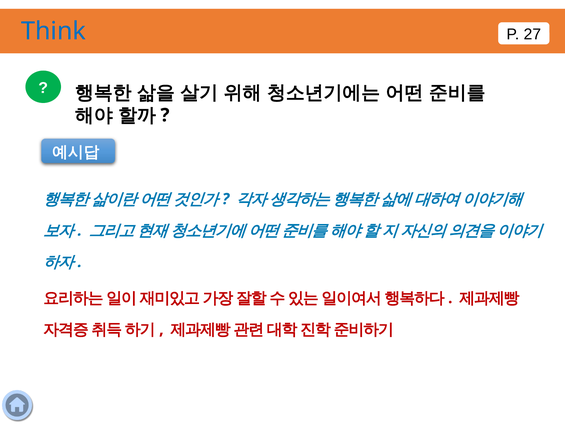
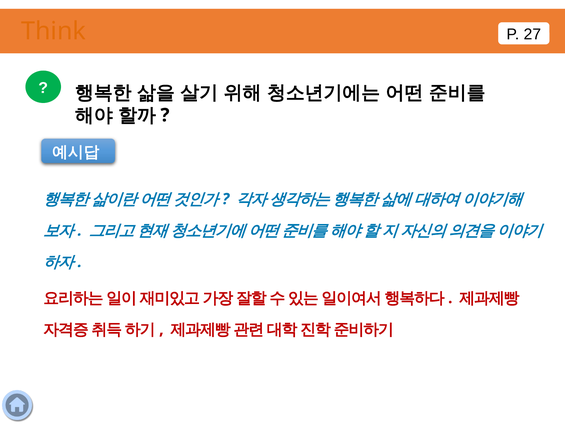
Think colour: blue -> orange
